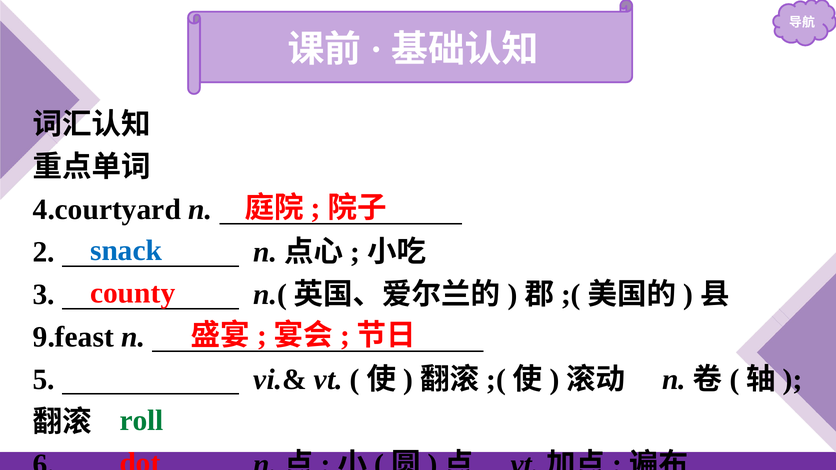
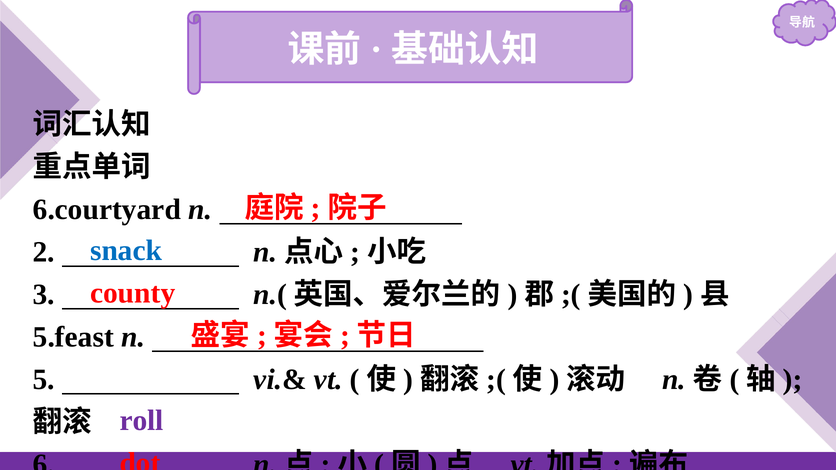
4.courtyard: 4.courtyard -> 6.courtyard
9.feast: 9.feast -> 5.feast
roll colour: green -> purple
